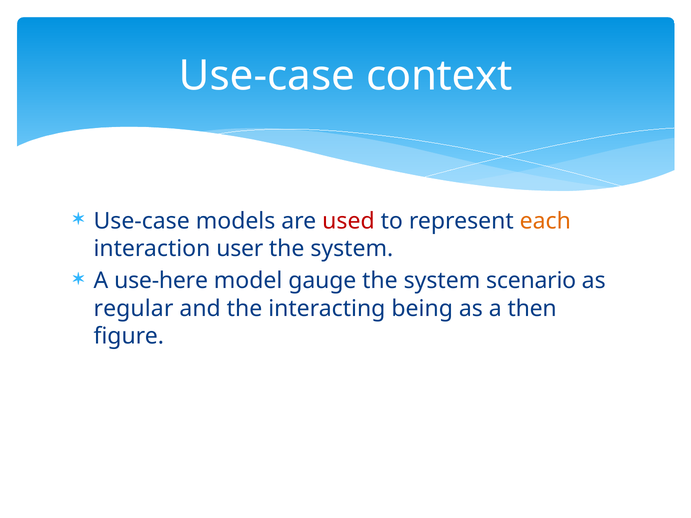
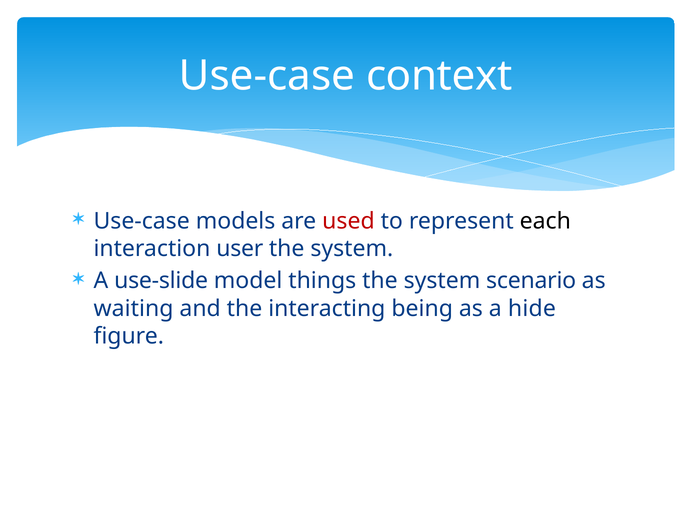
each colour: orange -> black
use-here: use-here -> use-slide
gauge: gauge -> things
regular: regular -> waiting
then: then -> hide
